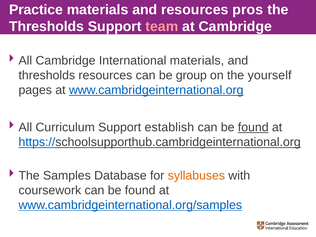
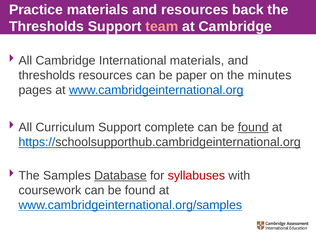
pros: pros -> back
group: group -> paper
yourself: yourself -> minutes
establish: establish -> complete
Database underline: none -> present
syllabuses colour: orange -> red
